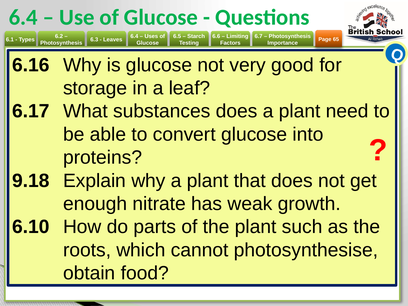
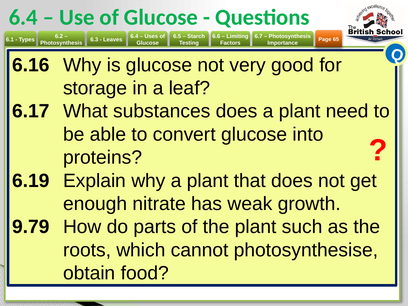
9.18: 9.18 -> 6.19
6.10: 6.10 -> 9.79
